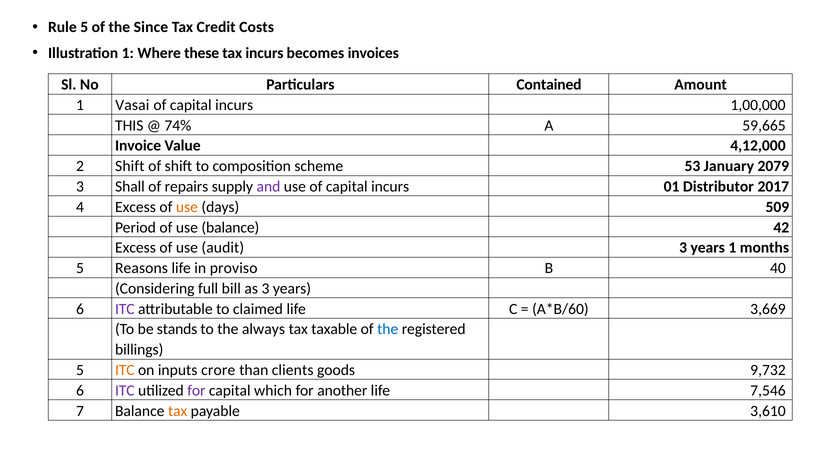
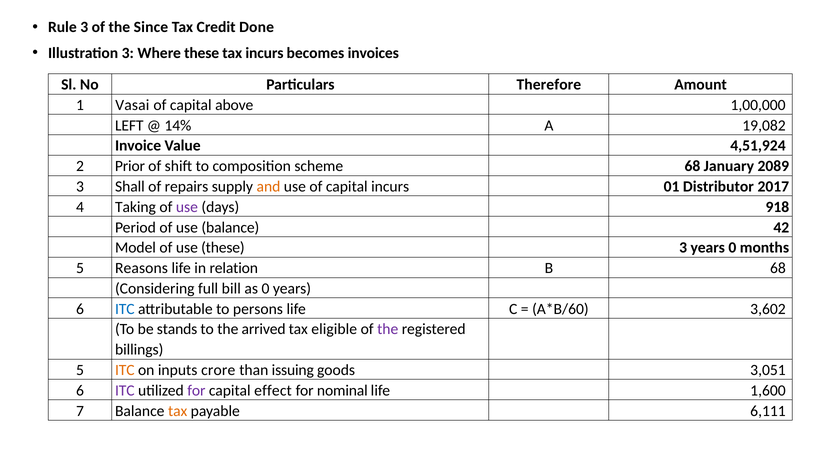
Rule 5: 5 -> 3
Costs: Costs -> Done
Illustration 1: 1 -> 3
Contained: Contained -> Therefore
incurs at (234, 105): incurs -> above
THIS: THIS -> LEFT
74%: 74% -> 14%
59,665: 59,665 -> 19,082
4,12,000: 4,12,000 -> 4,51,924
2 Shift: Shift -> Prior
scheme 53: 53 -> 68
2079: 2079 -> 2089
and colour: purple -> orange
4 Excess: Excess -> Taking
use at (187, 207) colour: orange -> purple
509: 509 -> 918
Excess at (135, 248): Excess -> Model
use audit: audit -> these
years 1: 1 -> 0
proviso: proviso -> relation
B 40: 40 -> 68
as 3: 3 -> 0
ITC at (125, 309) colour: purple -> blue
claimed: claimed -> persons
3,669: 3,669 -> 3,602
always: always -> arrived
taxable: taxable -> eligible
the at (388, 329) colour: blue -> purple
clients: clients -> issuing
9,732: 9,732 -> 3,051
which: which -> effect
another: another -> nominal
7,546: 7,546 -> 1,600
3,610: 3,610 -> 6,111
